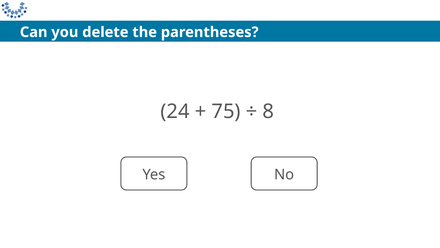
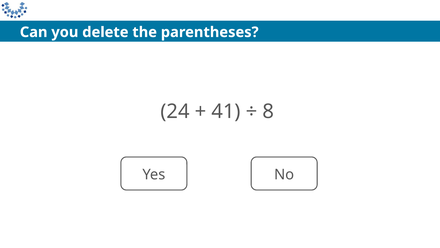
75: 75 -> 41
